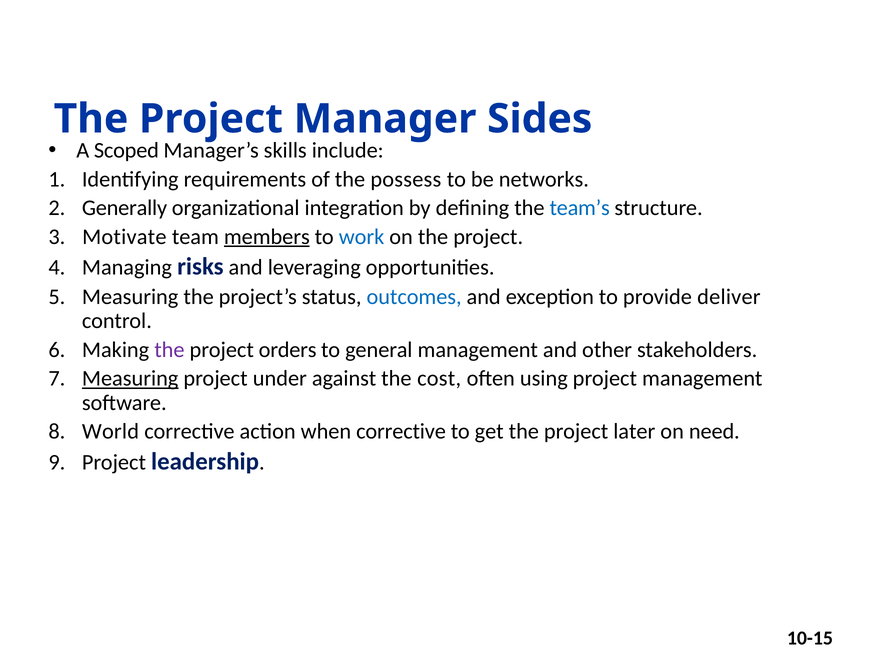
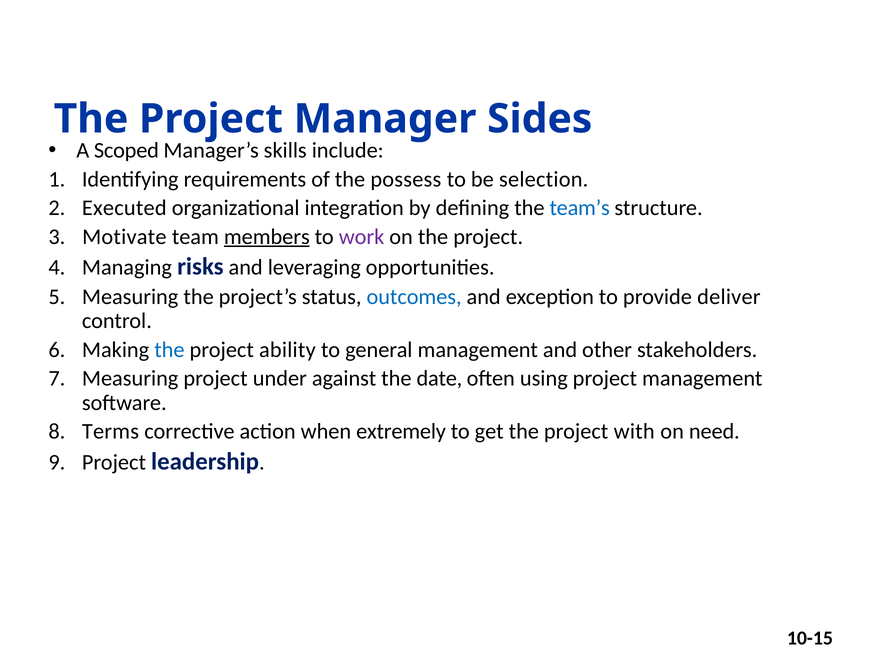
networks: networks -> selection
Generally: Generally -> Executed
work colour: blue -> purple
the at (169, 350) colour: purple -> blue
orders: orders -> ability
Measuring at (130, 379) underline: present -> none
cost: cost -> date
World: World -> Terms
when corrective: corrective -> extremely
later: later -> with
